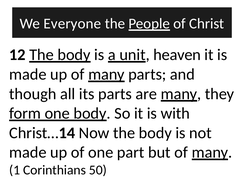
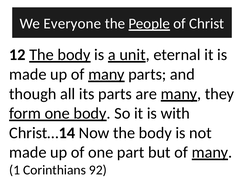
heaven: heaven -> eternal
50: 50 -> 92
